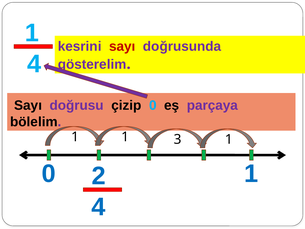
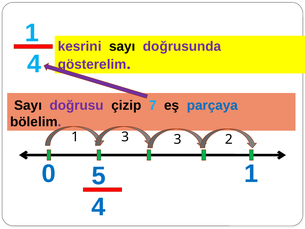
sayı at (122, 46) colour: red -> black
çizip 0: 0 -> 7
parçaya colour: purple -> blue
1 at (125, 137): 1 -> 3
3 1: 1 -> 2
2: 2 -> 5
